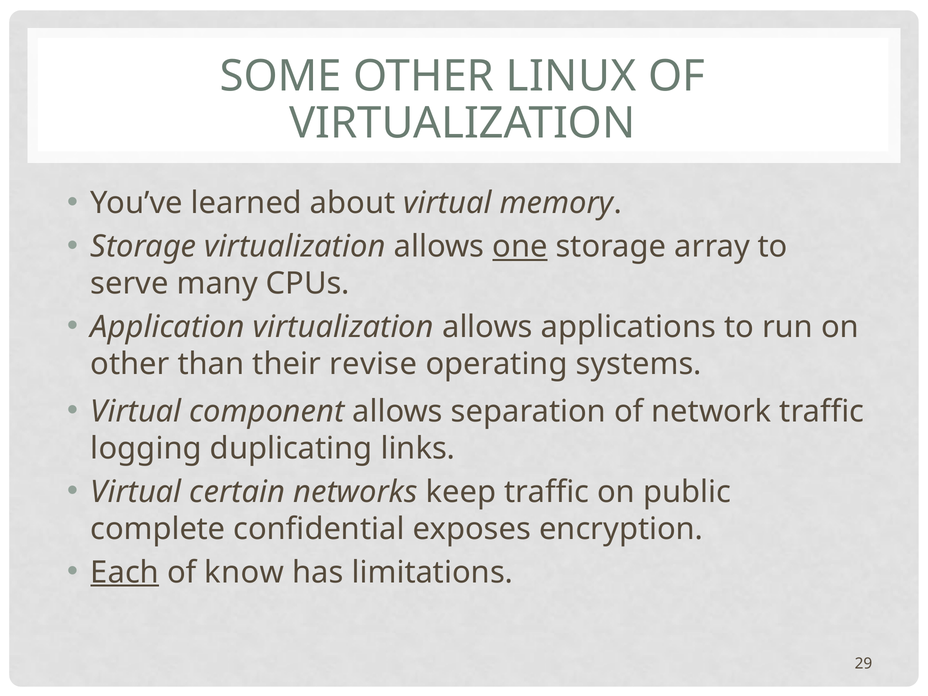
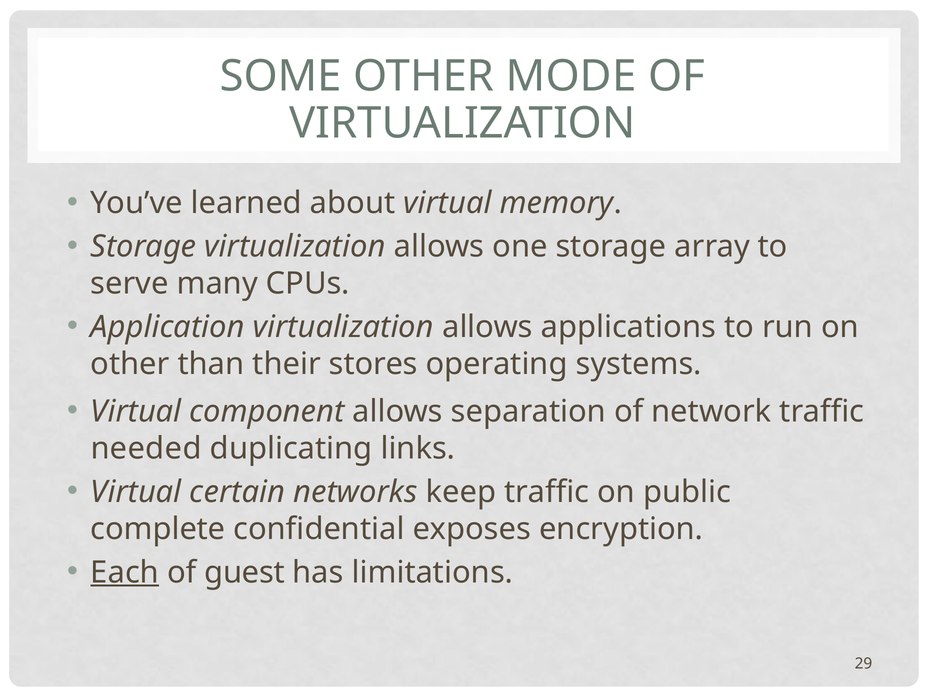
LINUX: LINUX -> MODE
one underline: present -> none
revise: revise -> stores
logging: logging -> needed
know: know -> guest
